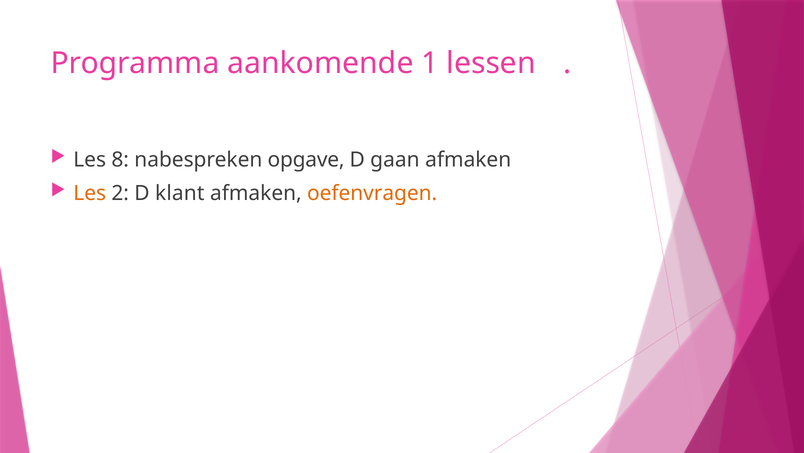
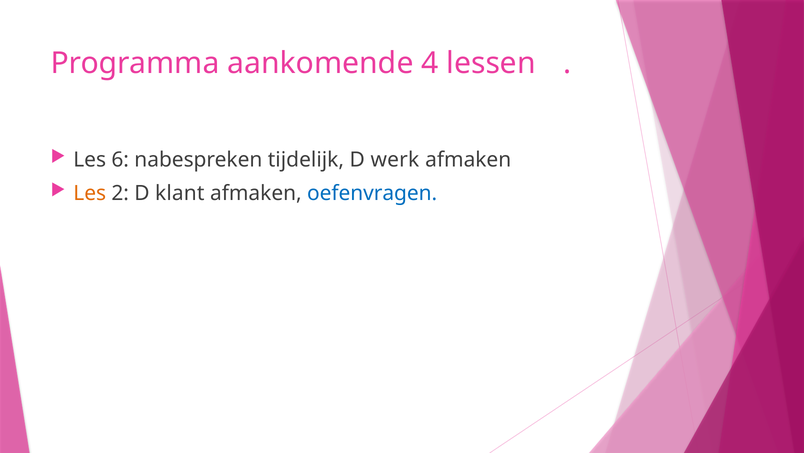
1: 1 -> 4
8: 8 -> 6
opgave: opgave -> tijdelijk
gaan: gaan -> werk
oefenvragen colour: orange -> blue
